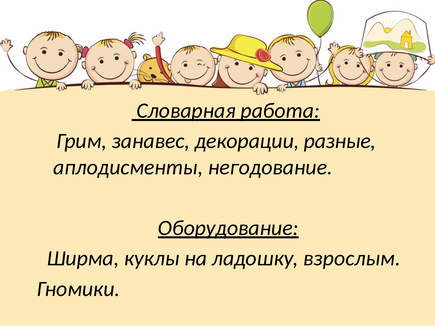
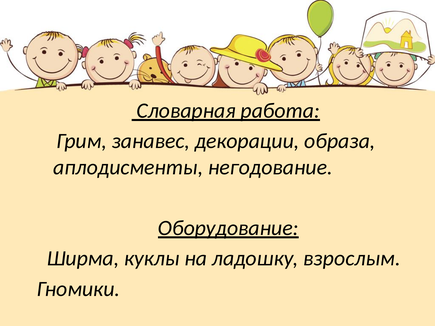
разные: разные -> образа
